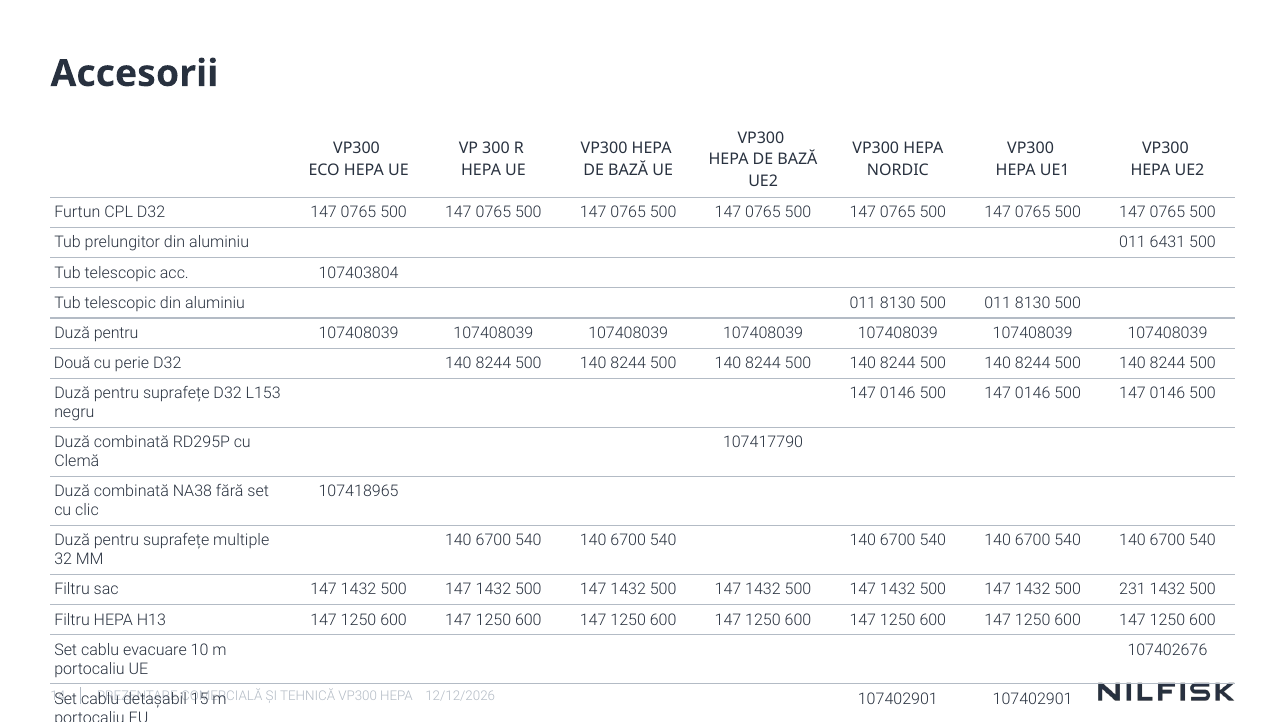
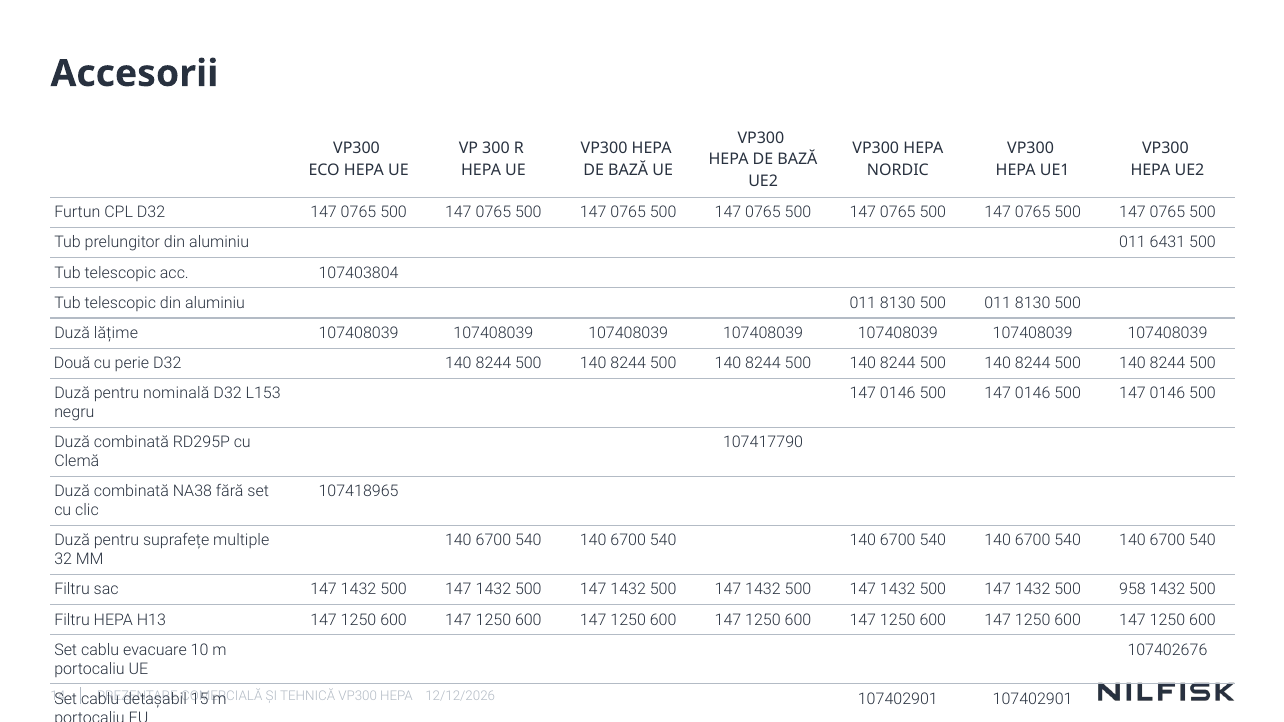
pentru at (116, 333): pentru -> lățime
suprafețe at (176, 394): suprafețe -> nominală
231: 231 -> 958
